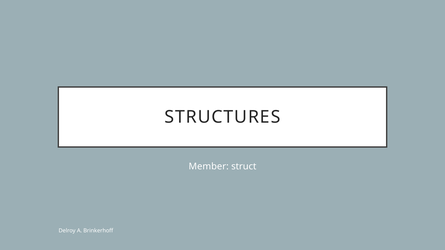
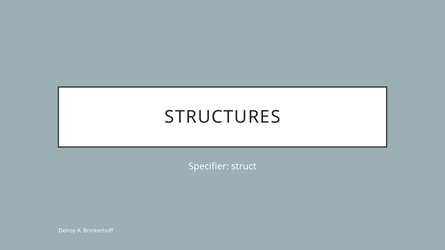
Member: Member -> Specifier
